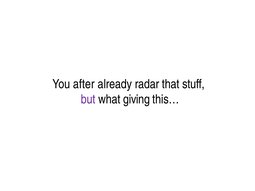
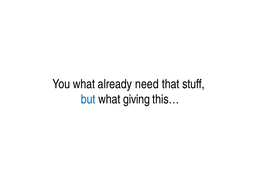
You after: after -> what
radar: radar -> need
but colour: purple -> blue
